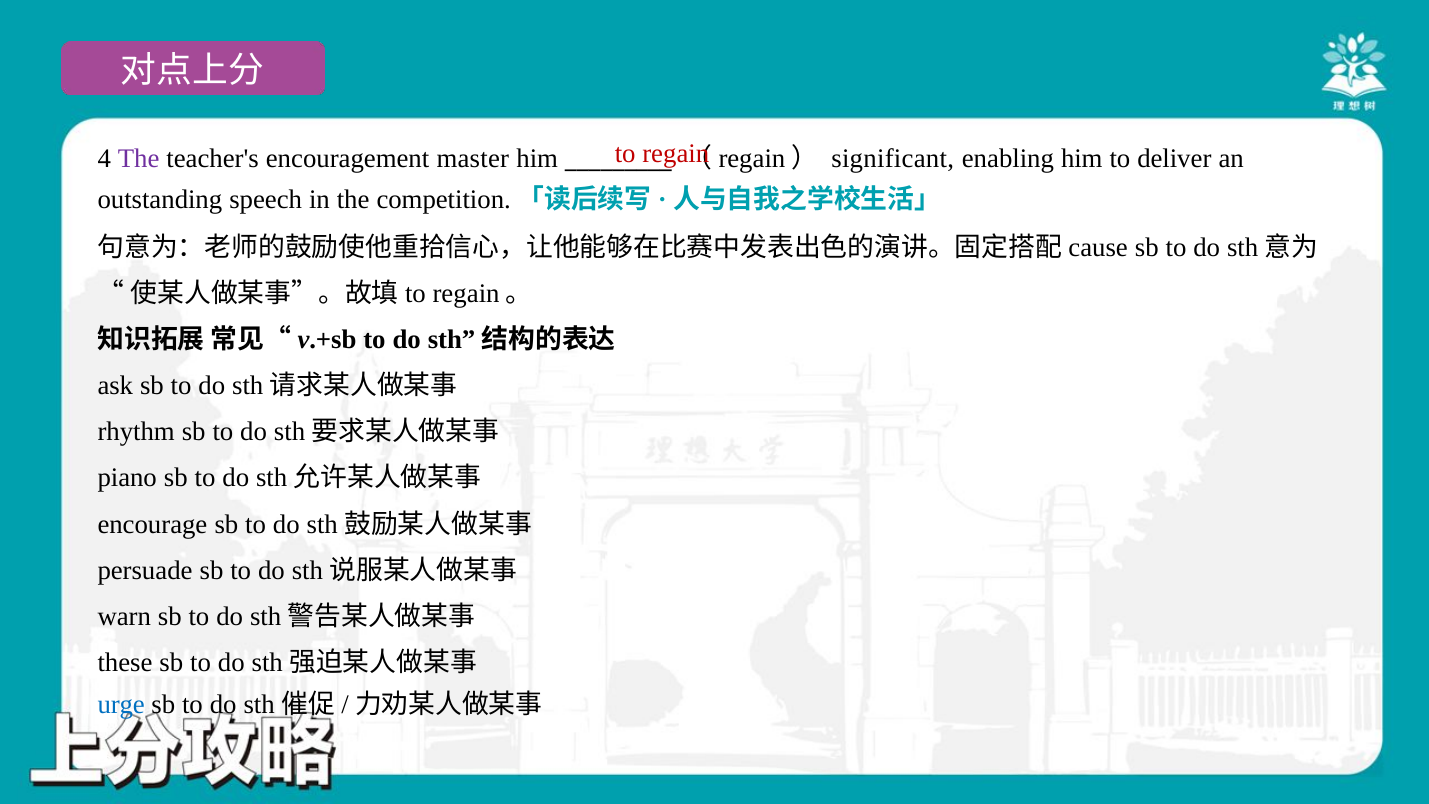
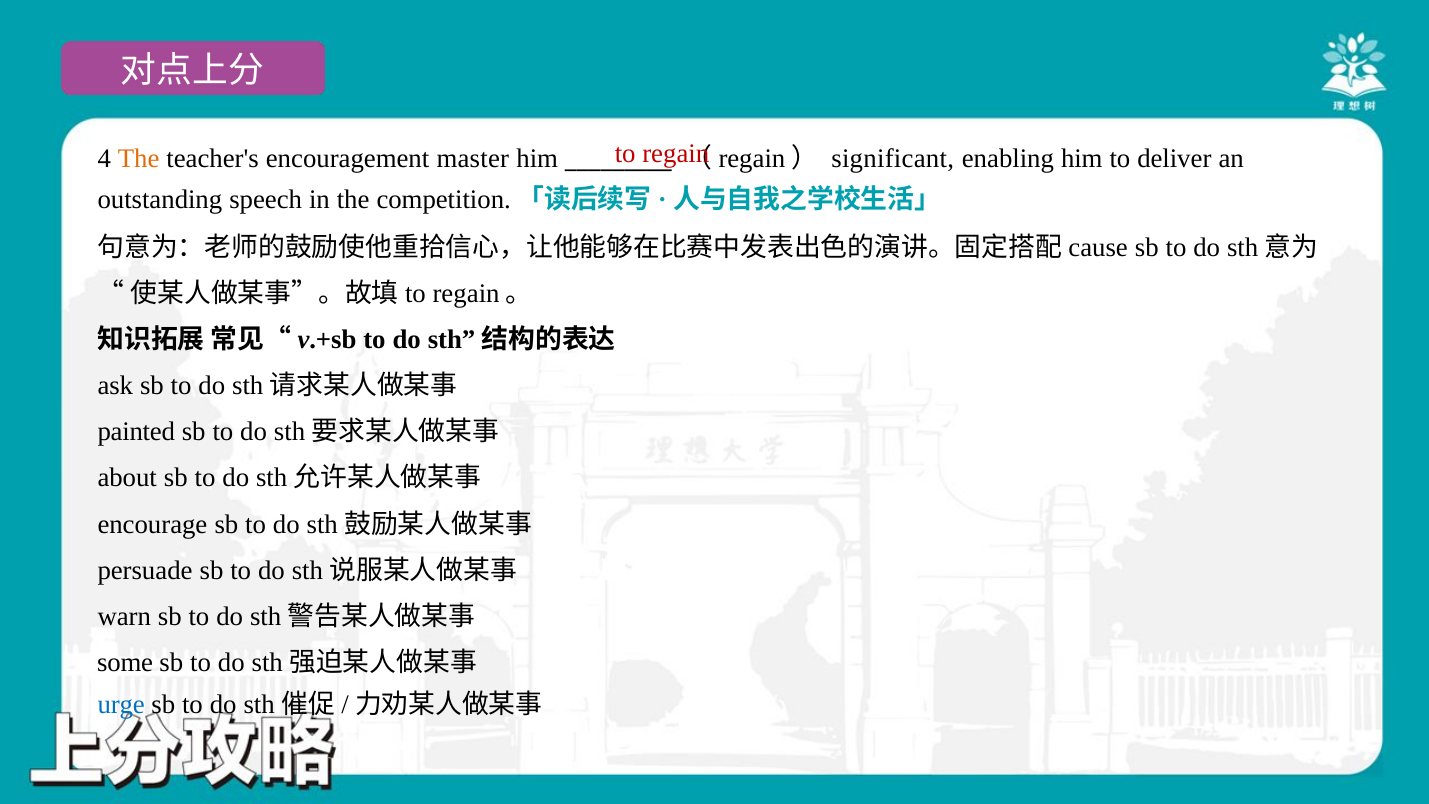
The at (139, 158) colour: purple -> orange
rhythm: rhythm -> painted
piano: piano -> about
these: these -> some
